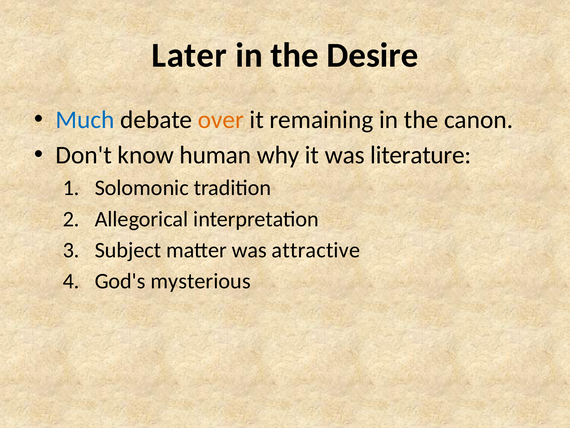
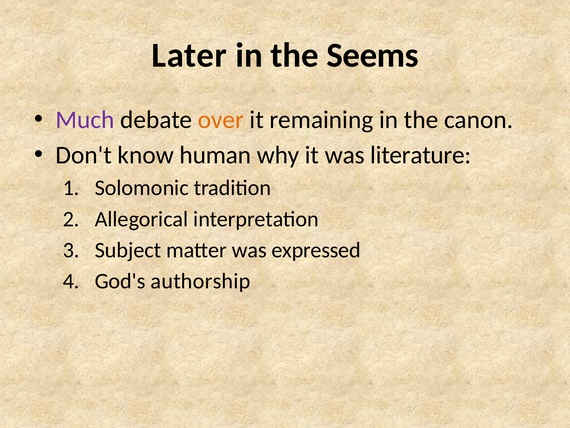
Desire: Desire -> Seems
Much colour: blue -> purple
attractive: attractive -> expressed
mysterious: mysterious -> authorship
